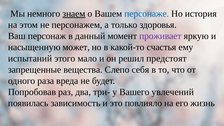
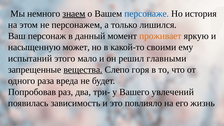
здоровья: здоровья -> лишился
проживает colour: purple -> orange
счастья: счастья -> своими
предстоят: предстоят -> главными
вещества underline: none -> present
себя: себя -> горя
